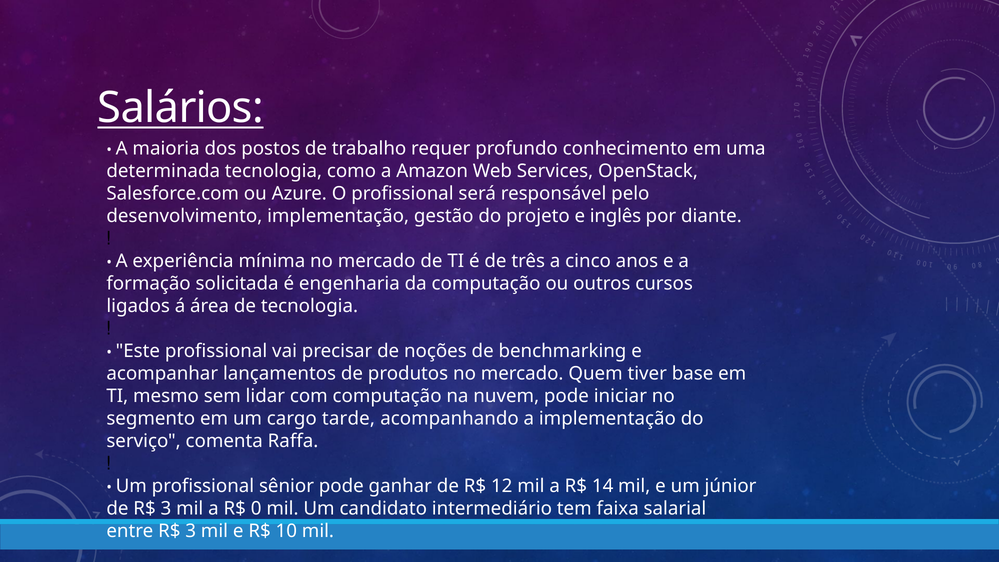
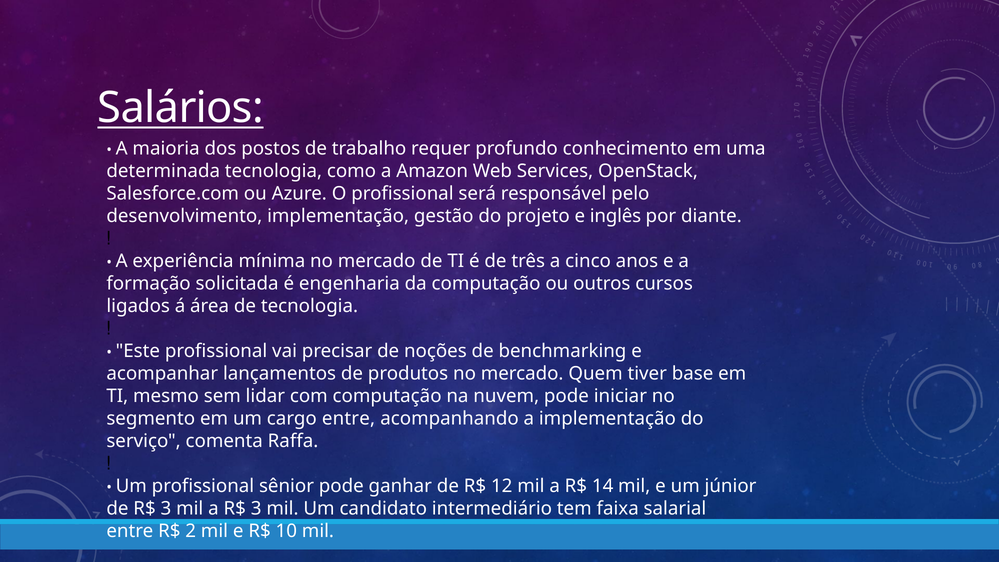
cargo tarde: tarde -> entre
a R$ 0: 0 -> 3
entre R$ 3: 3 -> 2
